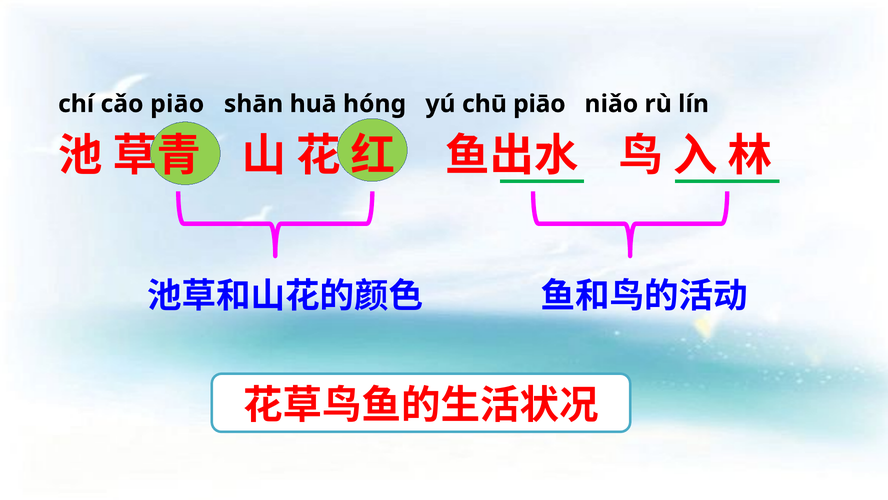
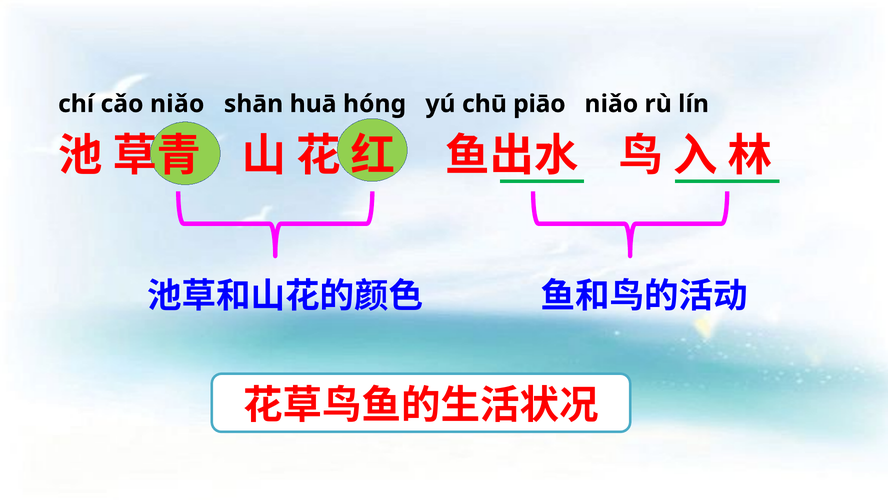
cǎo piāo: piāo -> niǎo
